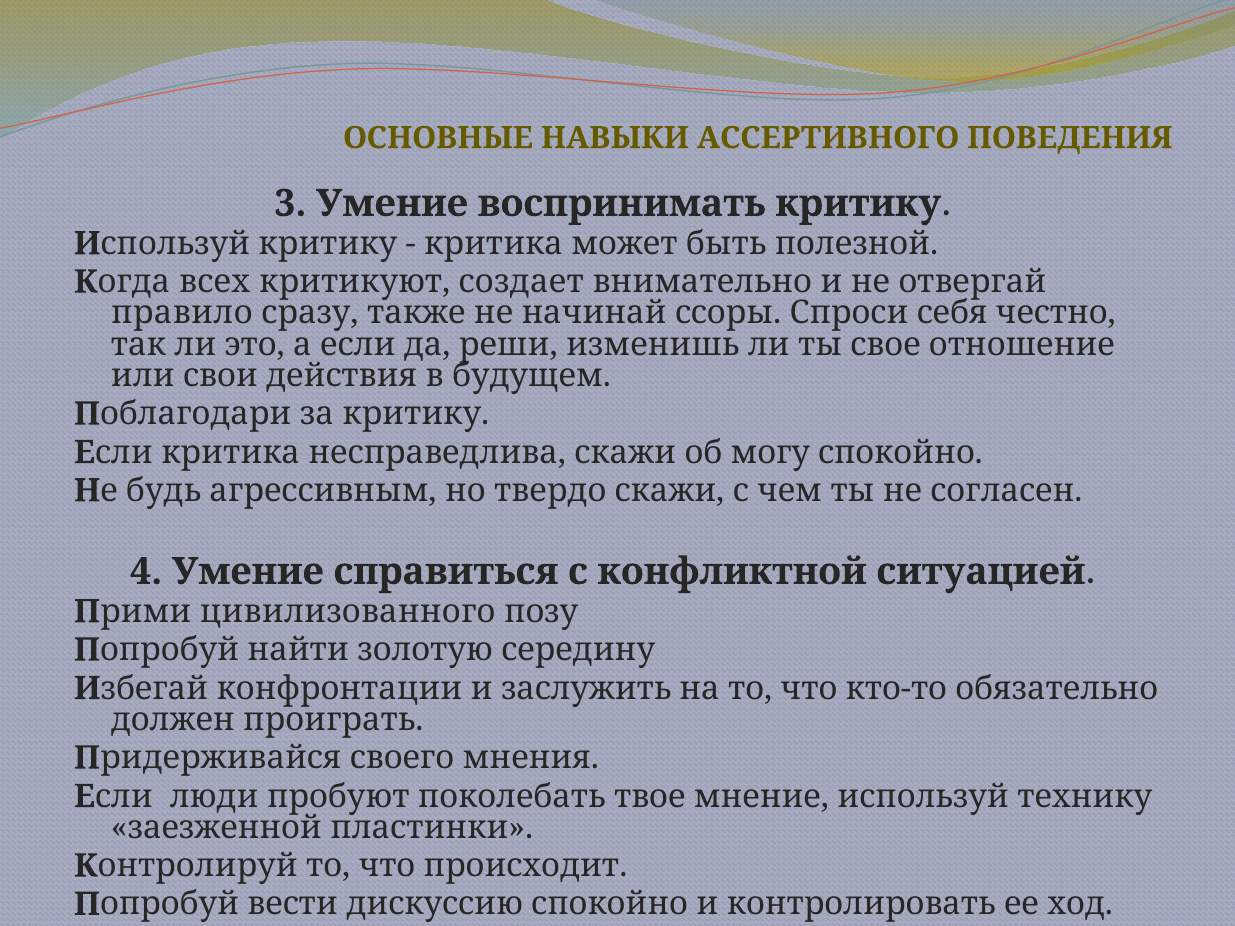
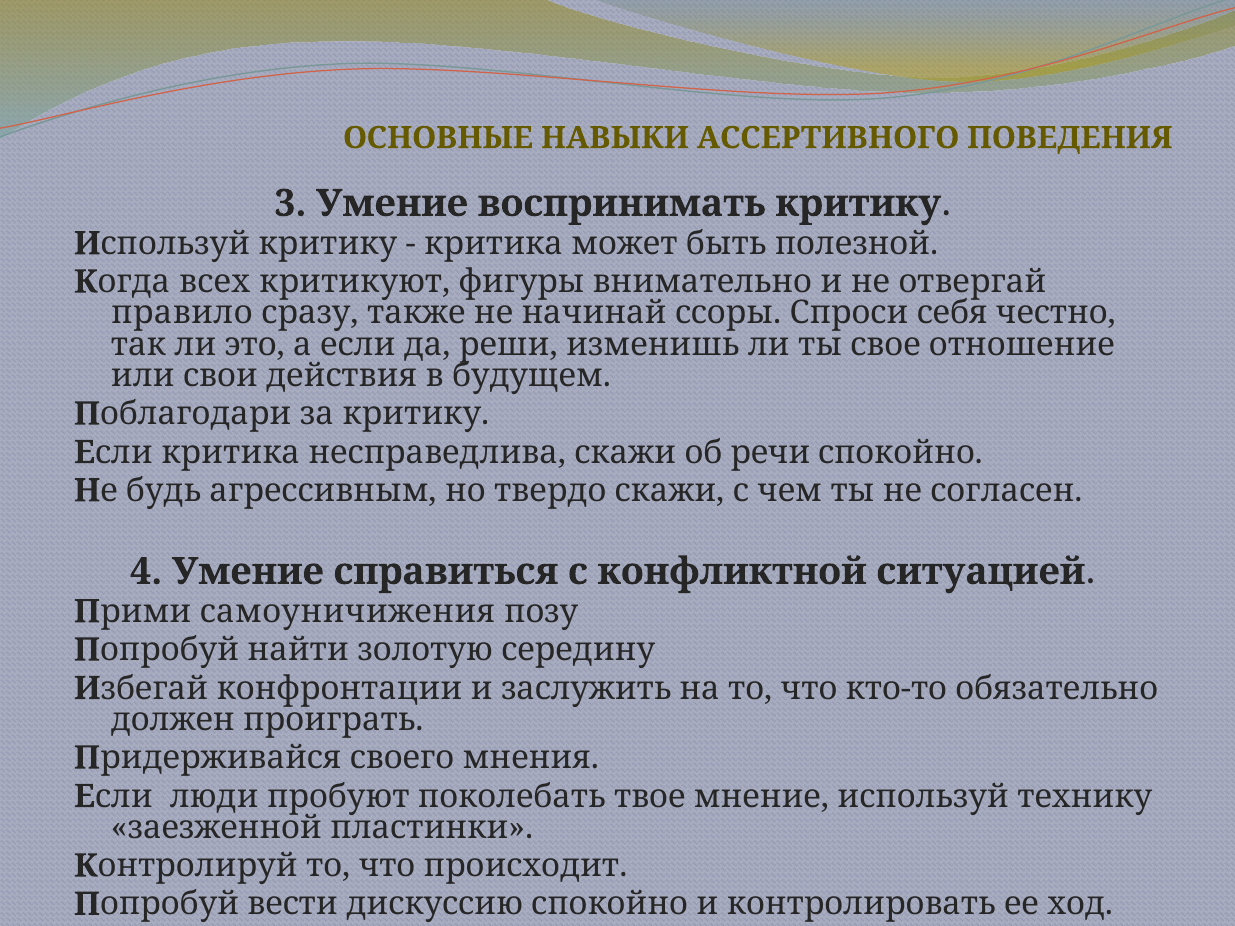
создает: создает -> фигуры
могу: могу -> речи
цивилизованного: цивилизованного -> самоуничижения
